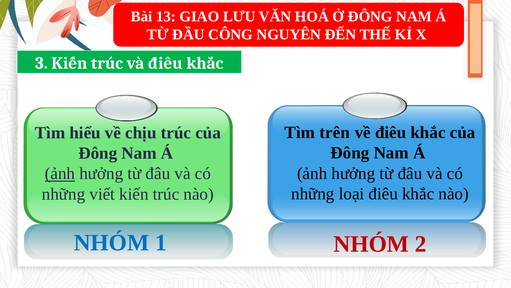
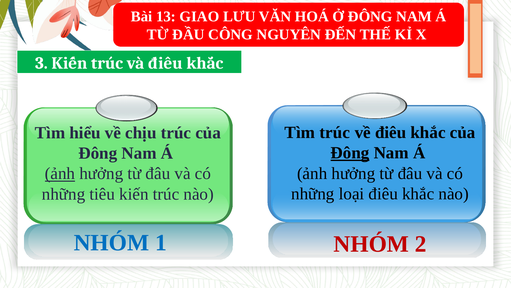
trên at (335, 132): trên -> trúc
Đông at (350, 153) underline: none -> present
viết: viết -> tiêu
